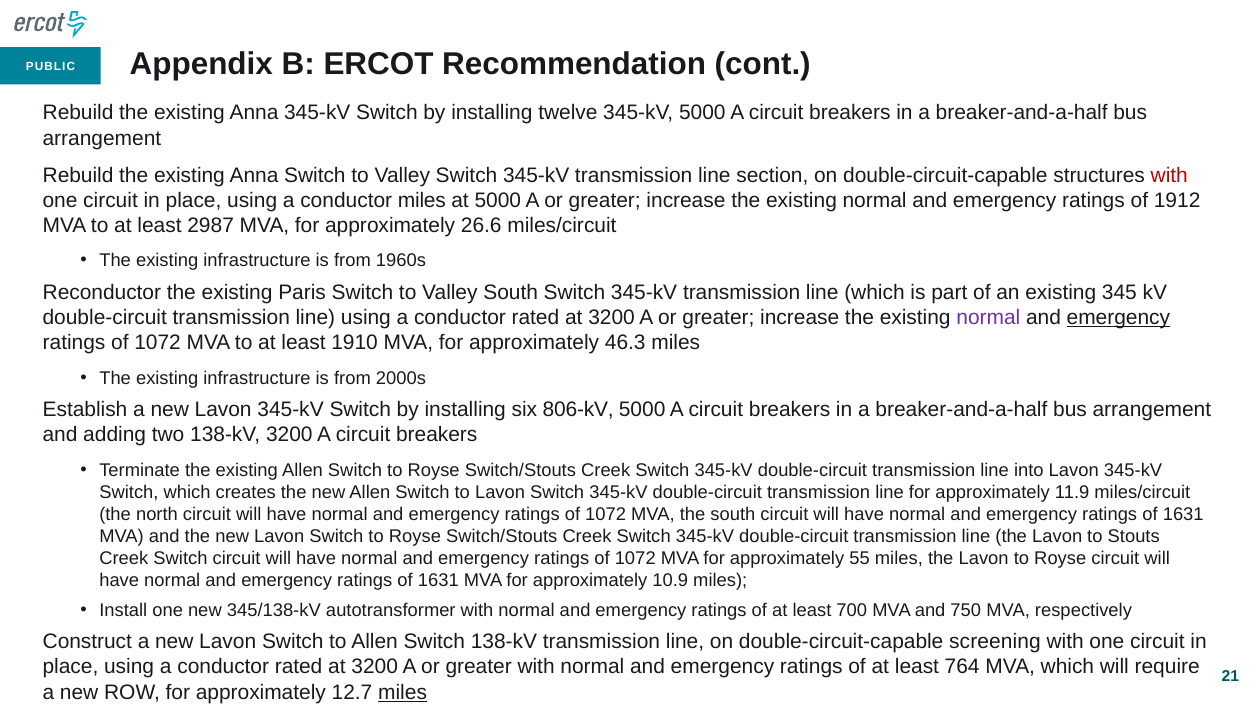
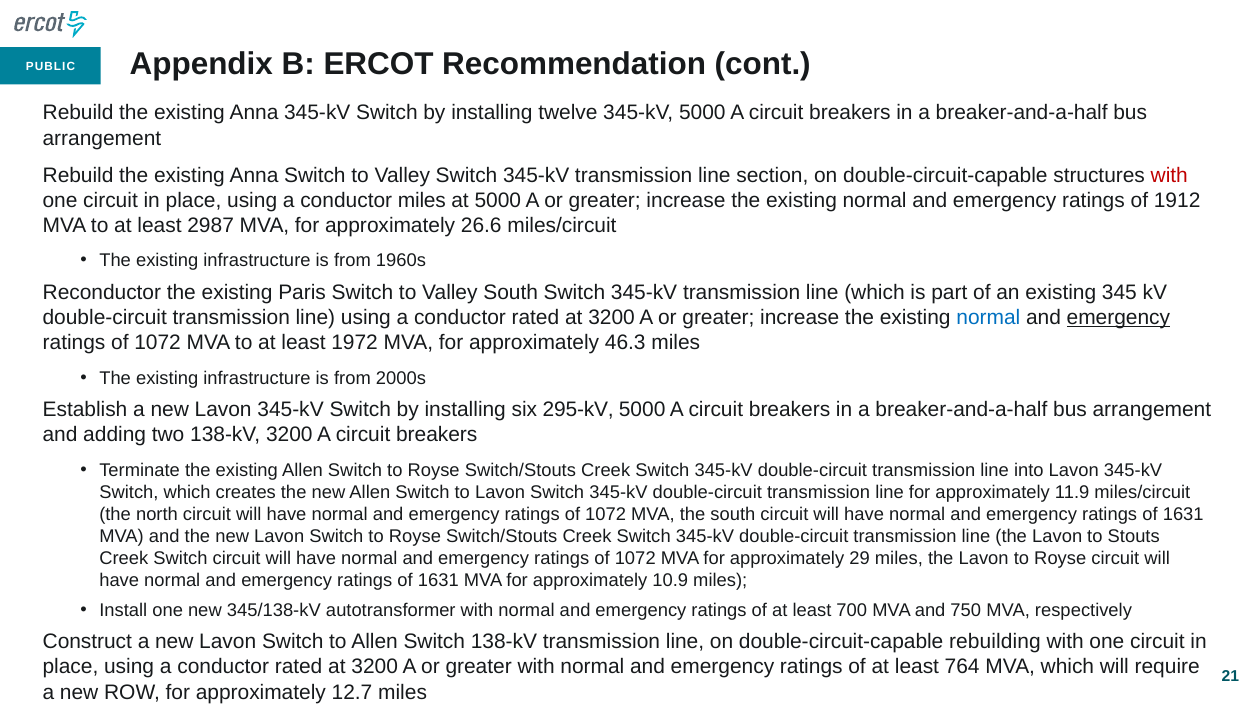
normal at (988, 317) colour: purple -> blue
1910: 1910 -> 1972
806-kV: 806-kV -> 295-kV
55: 55 -> 29
screening: screening -> rebuilding
miles at (403, 692) underline: present -> none
